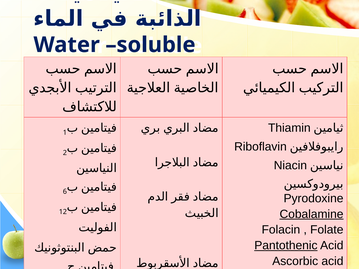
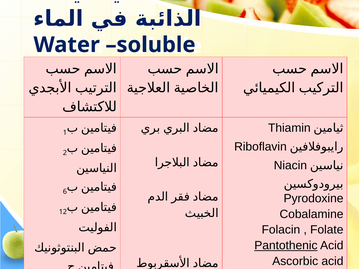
Cobalamine underline: present -> none
